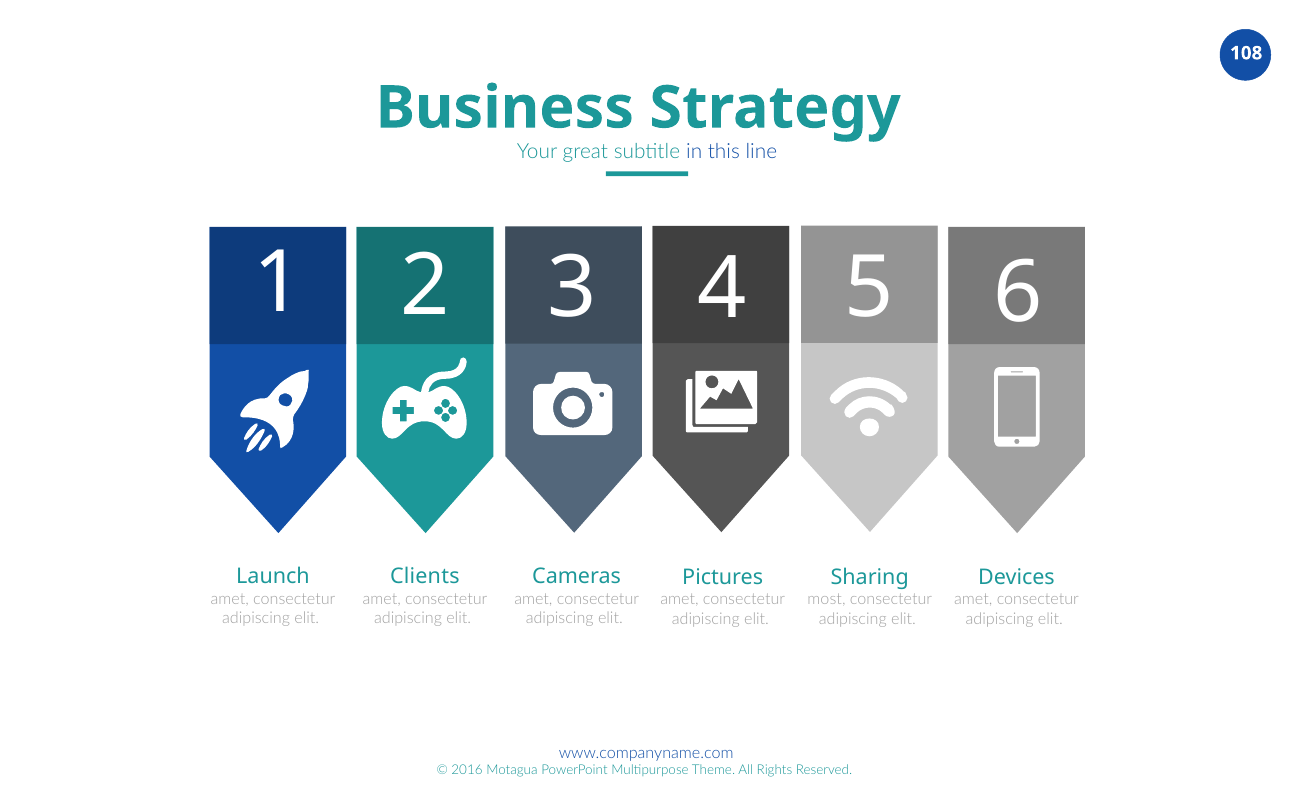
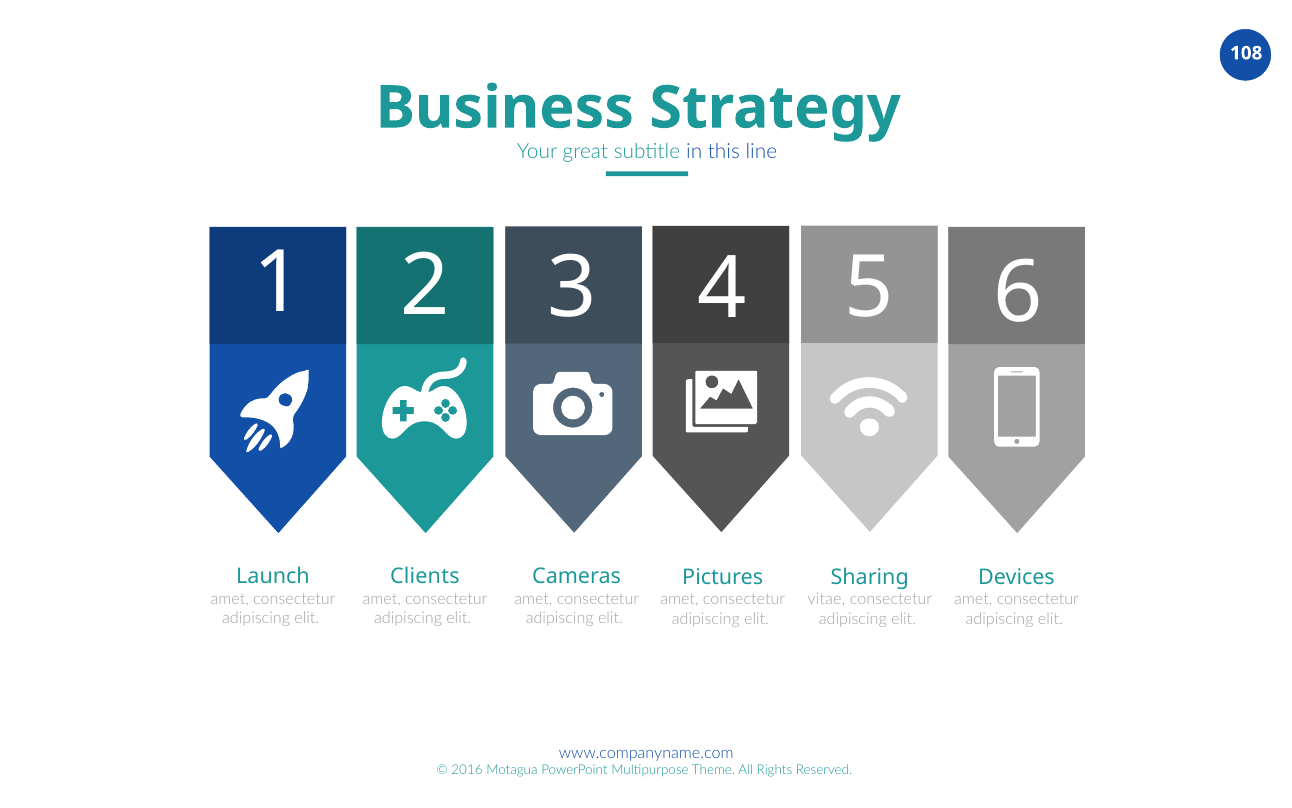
most: most -> vitae
